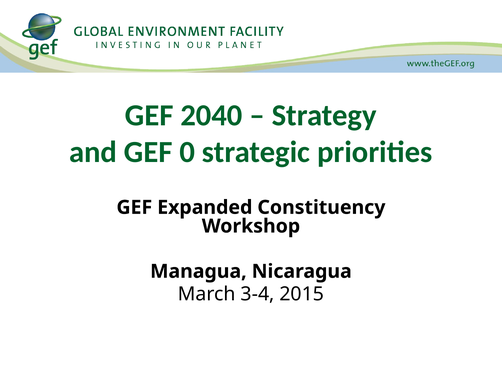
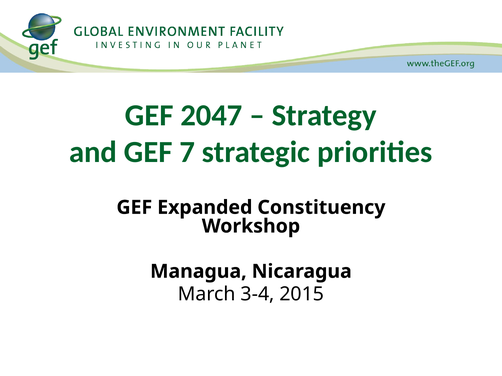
2040: 2040 -> 2047
0: 0 -> 7
